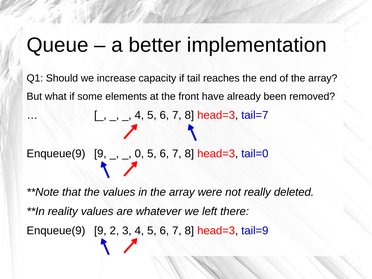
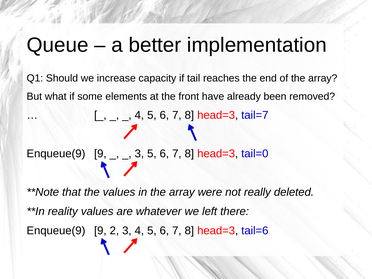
0 at (139, 154): 0 -> 3
tail=9: tail=9 -> tail=6
